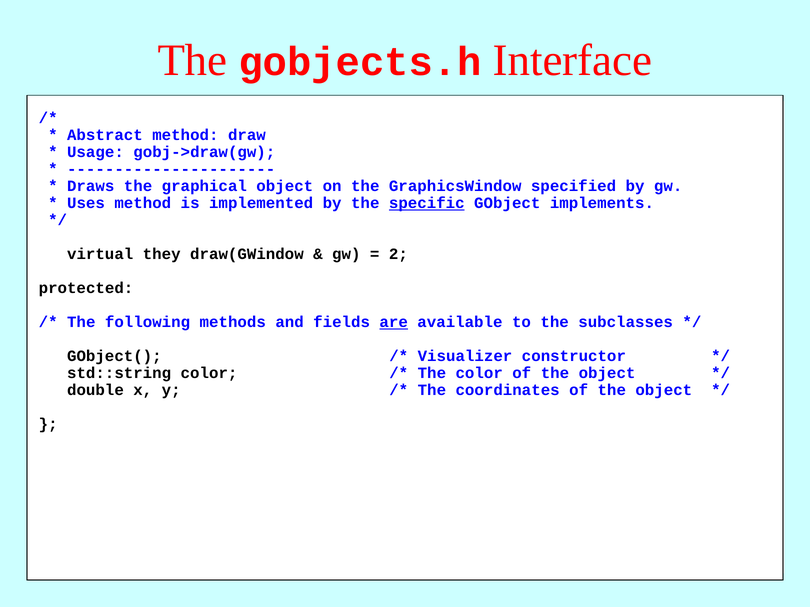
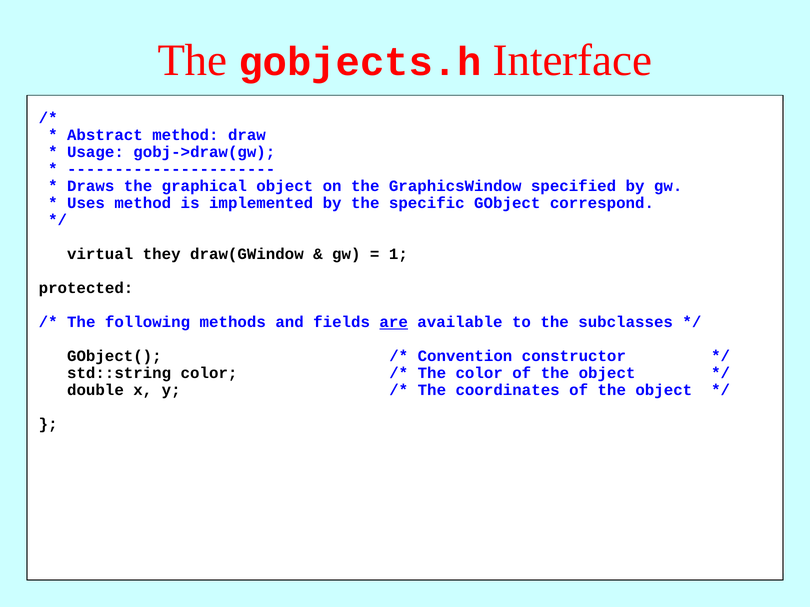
specific underline: present -> none
implements: implements -> correspond
2: 2 -> 1
Visualizer: Visualizer -> Convention
